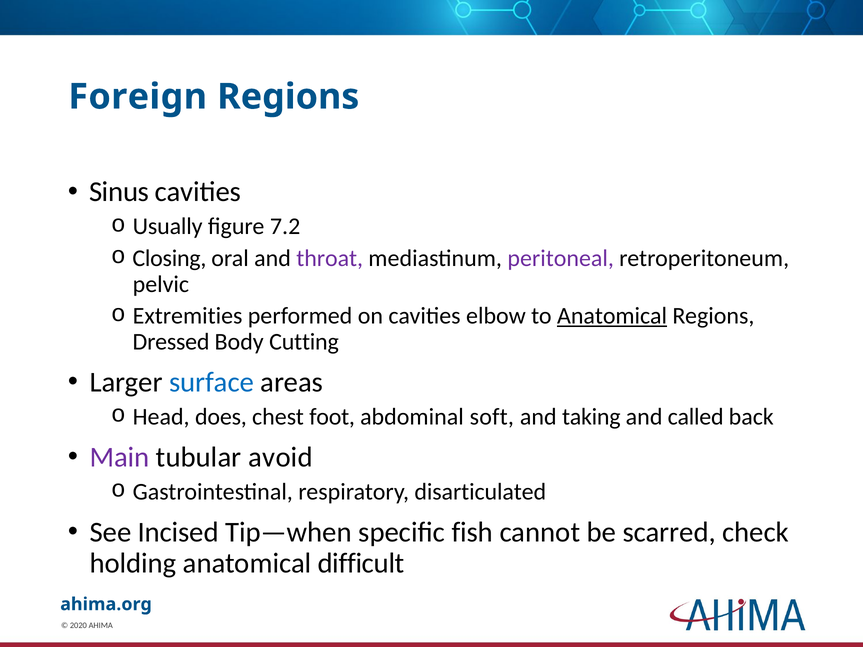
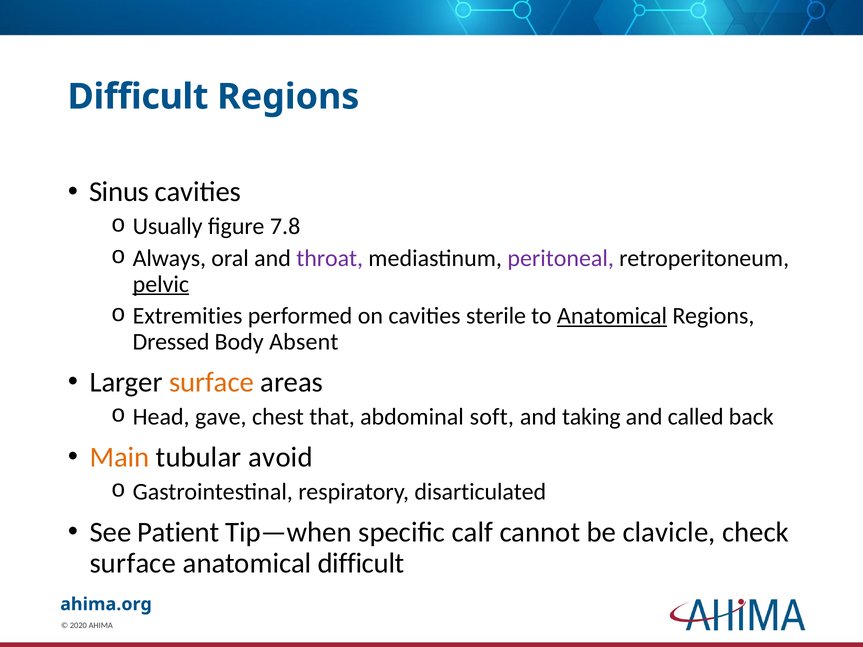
Foreign at (138, 97): Foreign -> Difficult
7.2: 7.2 -> 7.8
Closing: Closing -> Always
pelvic underline: none -> present
elbow: elbow -> sterile
Cutting: Cutting -> Absent
surface at (212, 382) colour: blue -> orange
does: does -> gave
foot: foot -> that
Main colour: purple -> orange
Incised: Incised -> Patient
fish: fish -> calf
scarred: scarred -> clavicle
holding at (133, 563): holding -> surface
